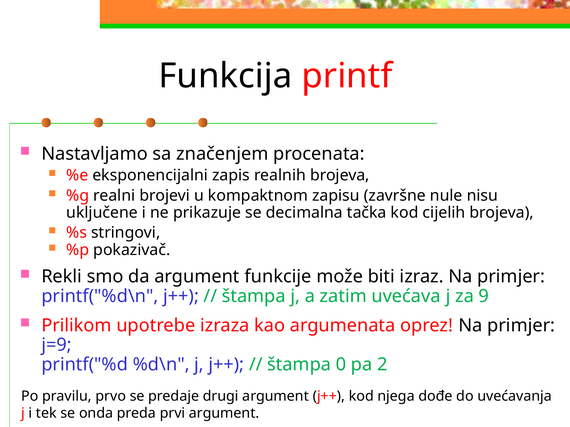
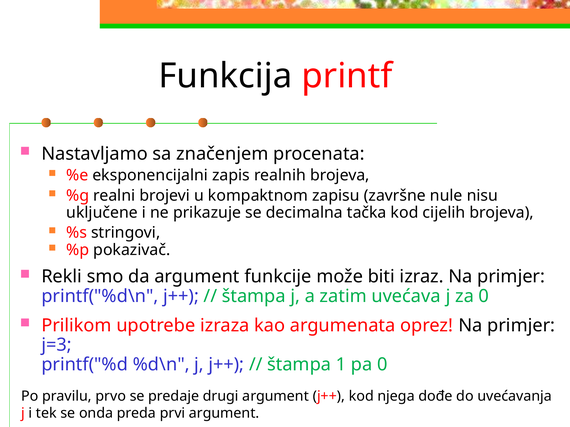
za 9: 9 -> 0
j=9: j=9 -> j=3
0: 0 -> 1
pa 2: 2 -> 0
